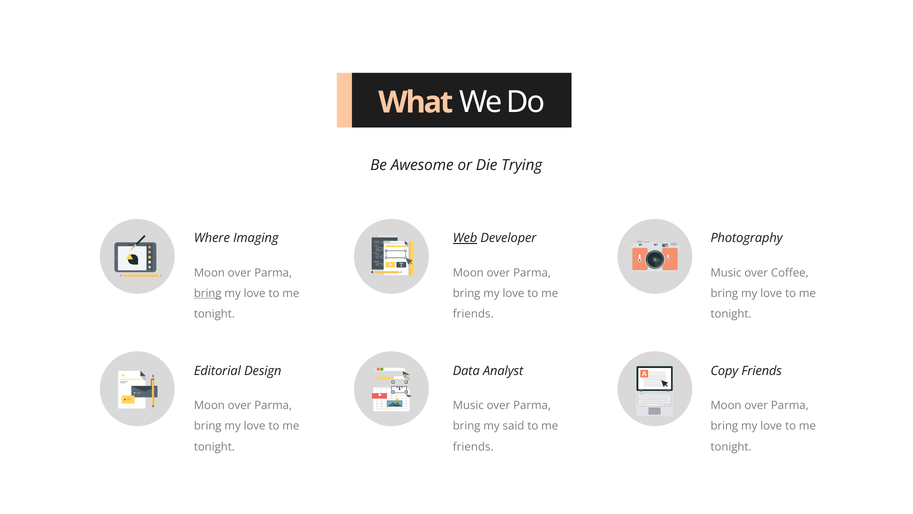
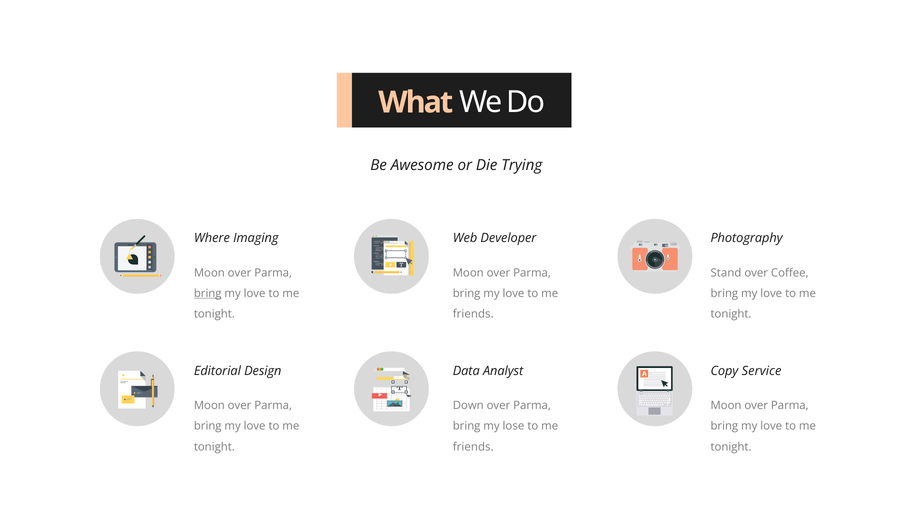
Web underline: present -> none
Music at (726, 273): Music -> Stand
Copy Friends: Friends -> Service
Music at (468, 405): Music -> Down
said: said -> lose
